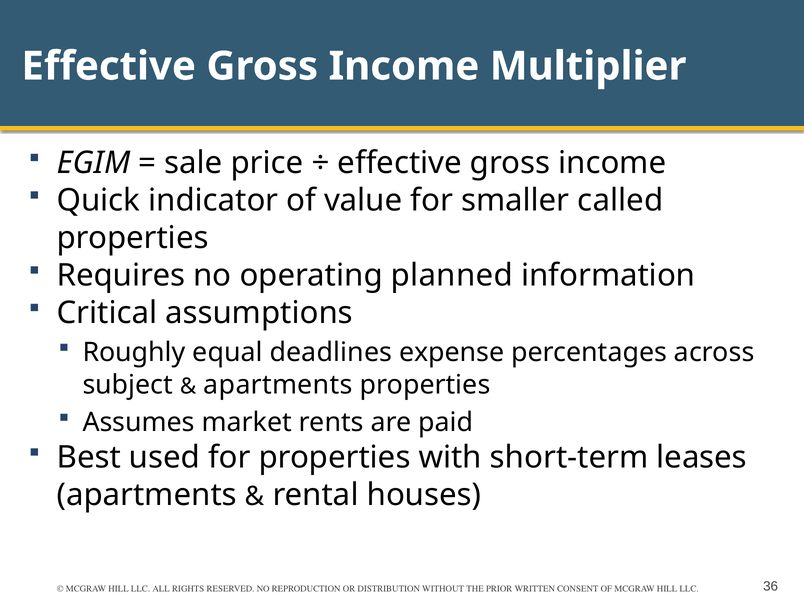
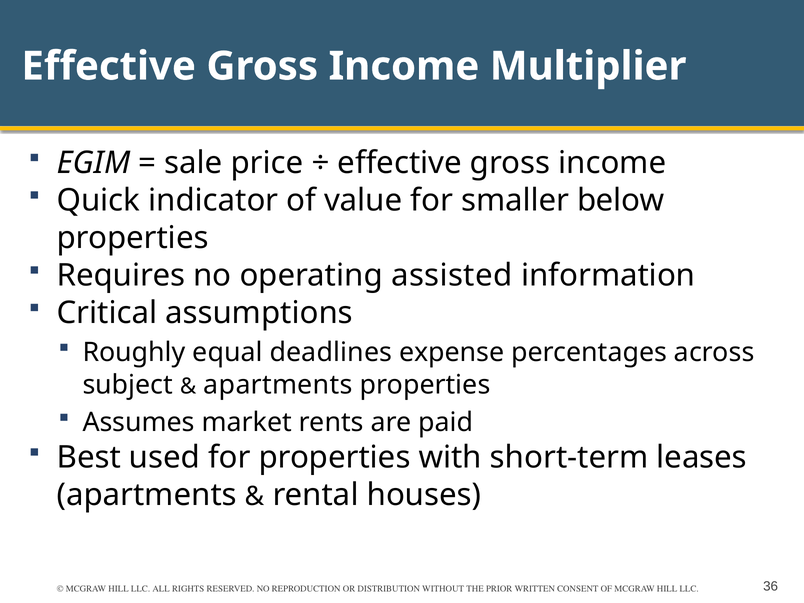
called: called -> below
planned: planned -> assisted
